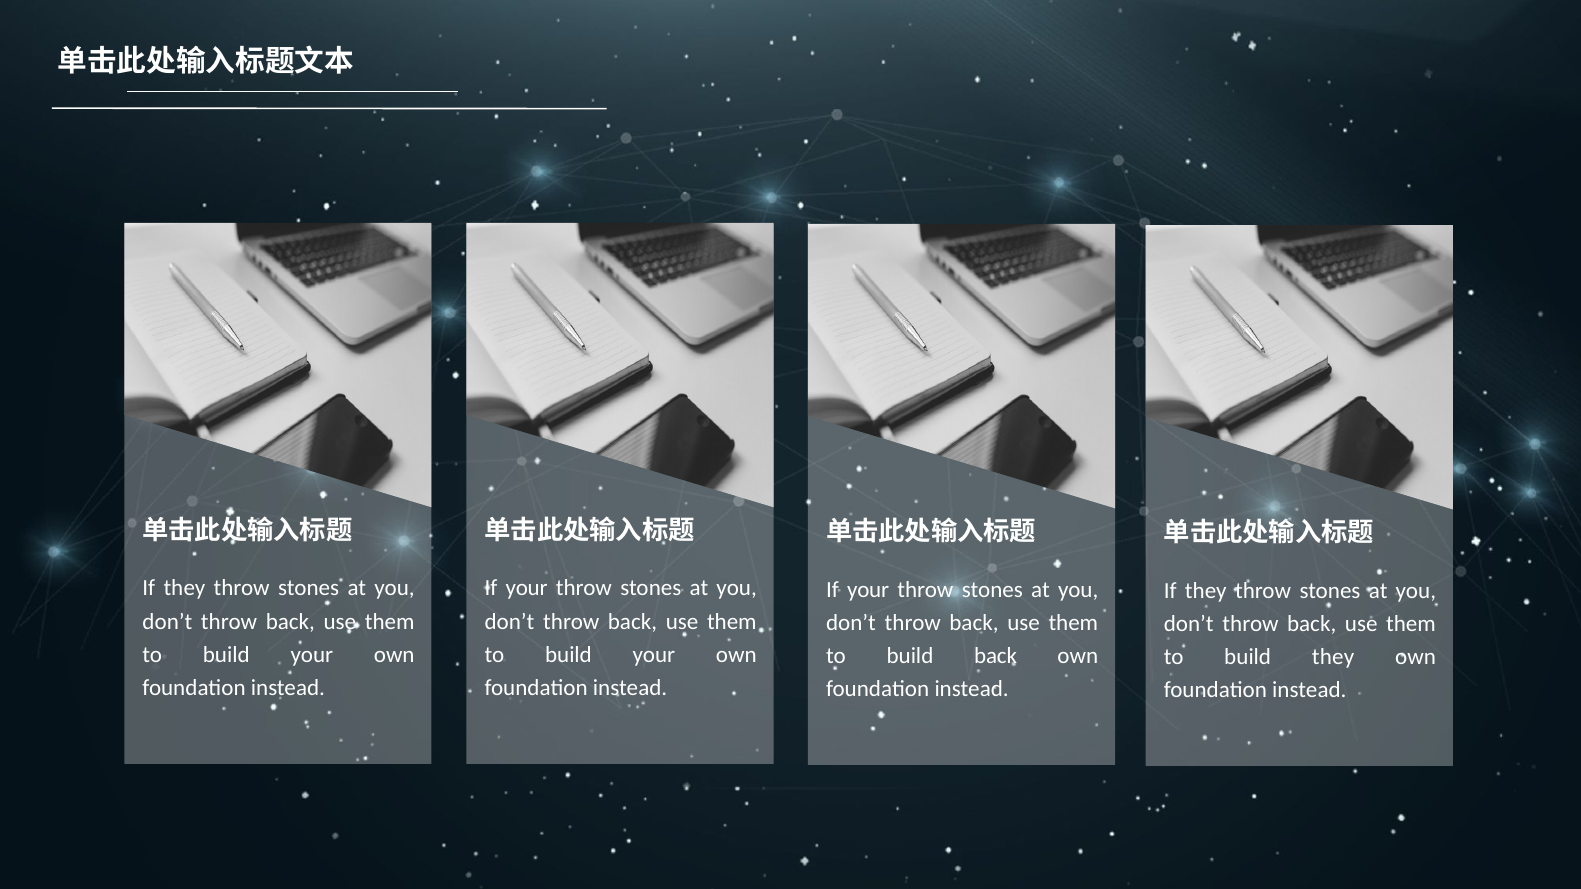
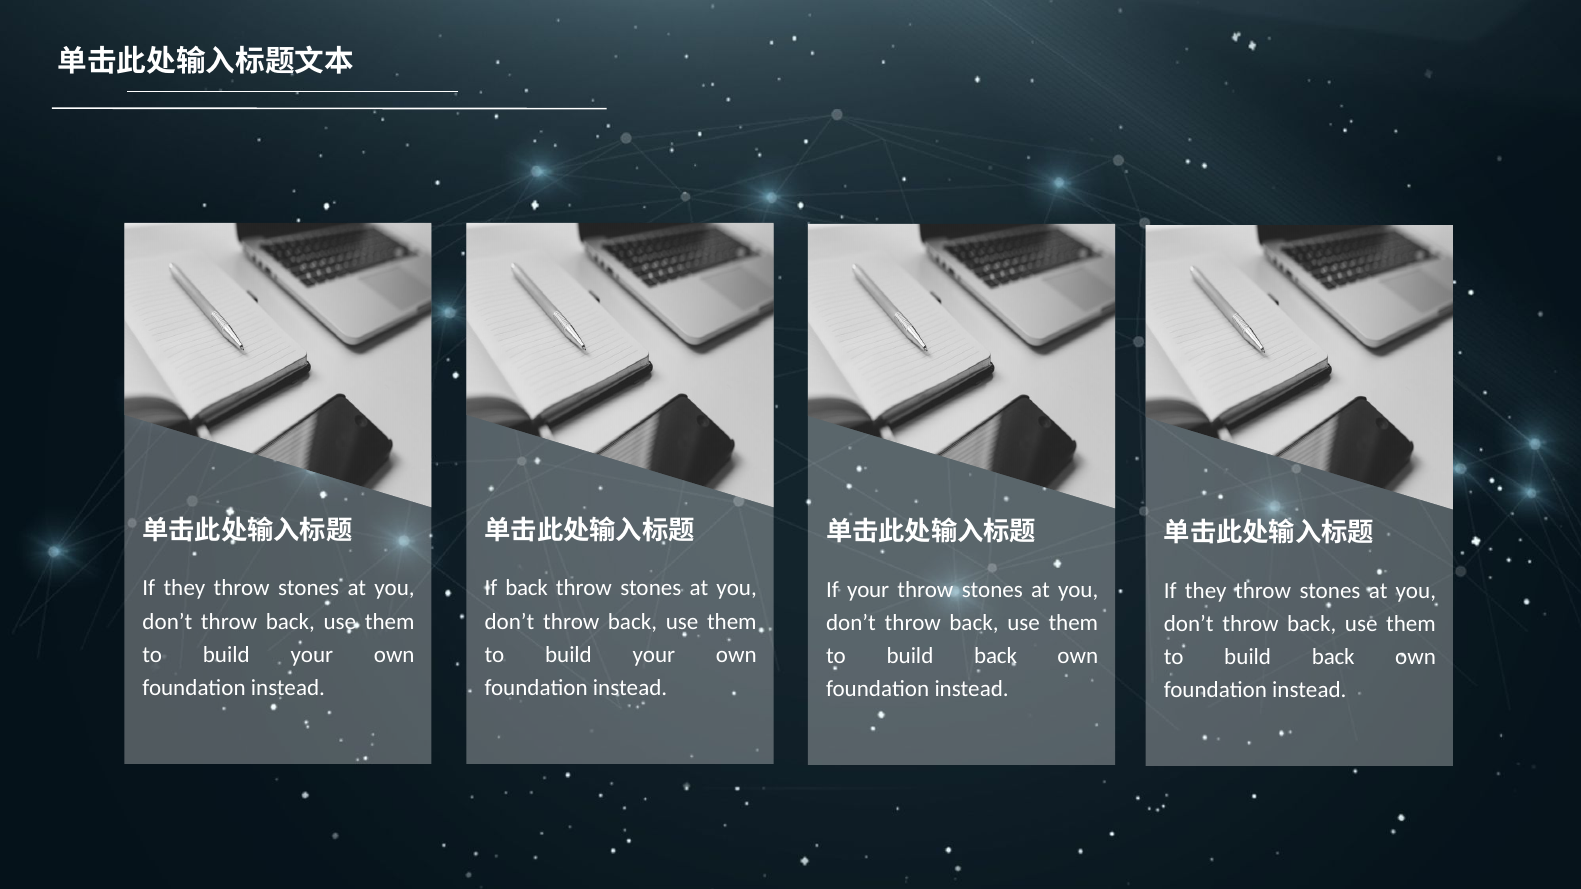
your at (527, 589): your -> back
they at (1333, 657): they -> back
